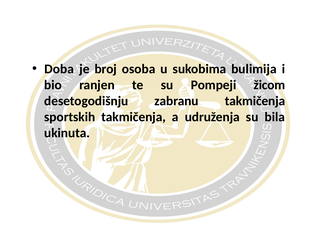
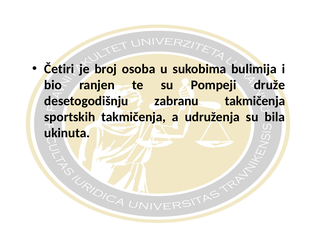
Doba: Doba -> Četiri
žicom: žicom -> druže
